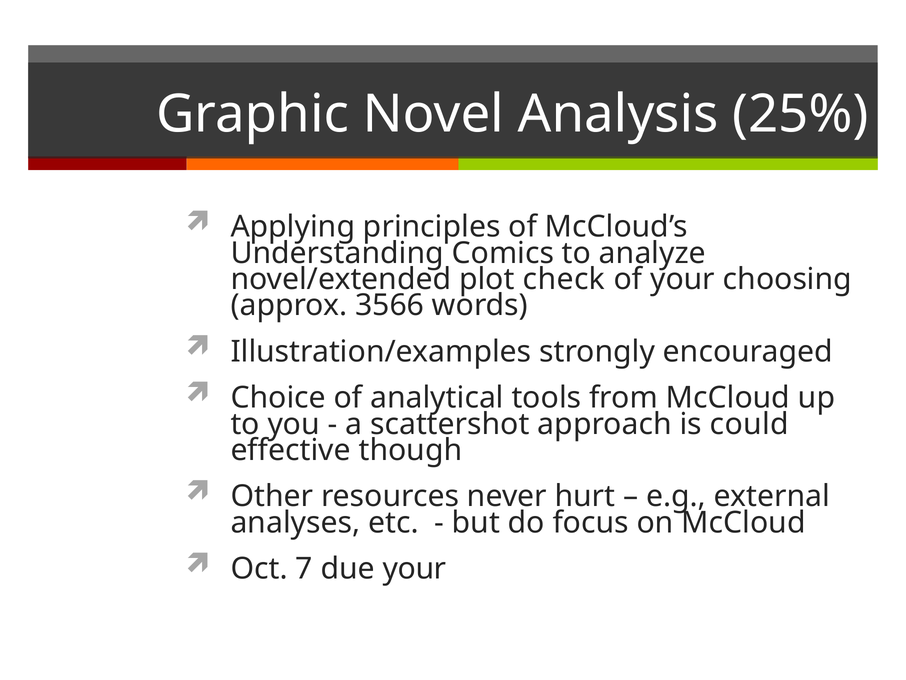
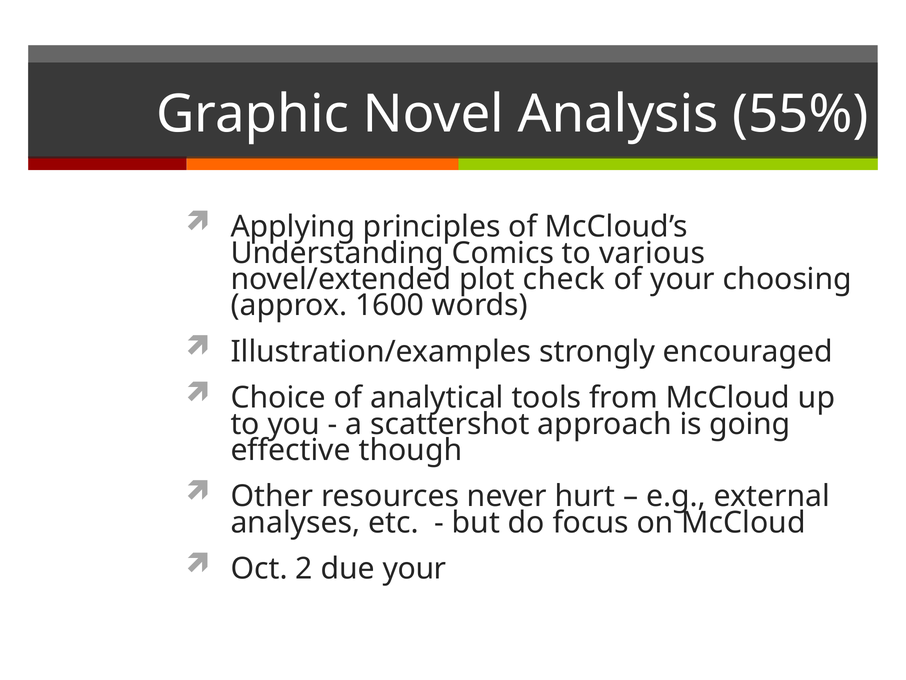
25%: 25% -> 55%
analyze: analyze -> various
3566: 3566 -> 1600
could: could -> going
7: 7 -> 2
